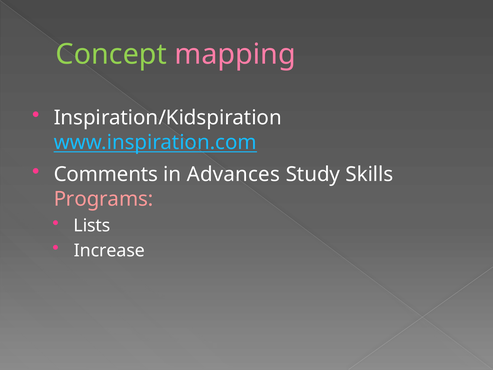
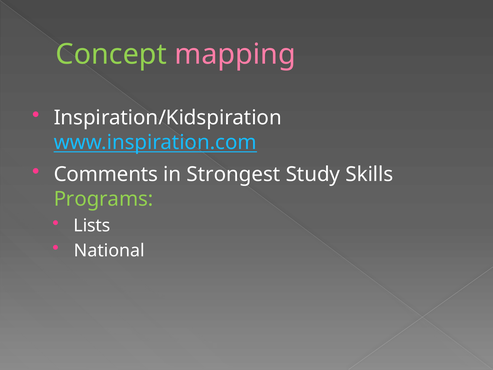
Advances: Advances -> Strongest
Programs colour: pink -> light green
Increase: Increase -> National
